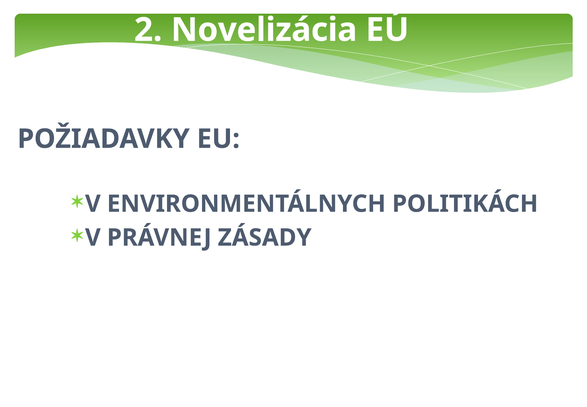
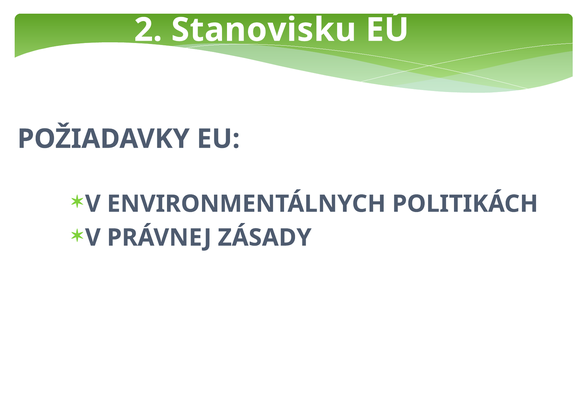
Novelizácia: Novelizácia -> Stanovisku
